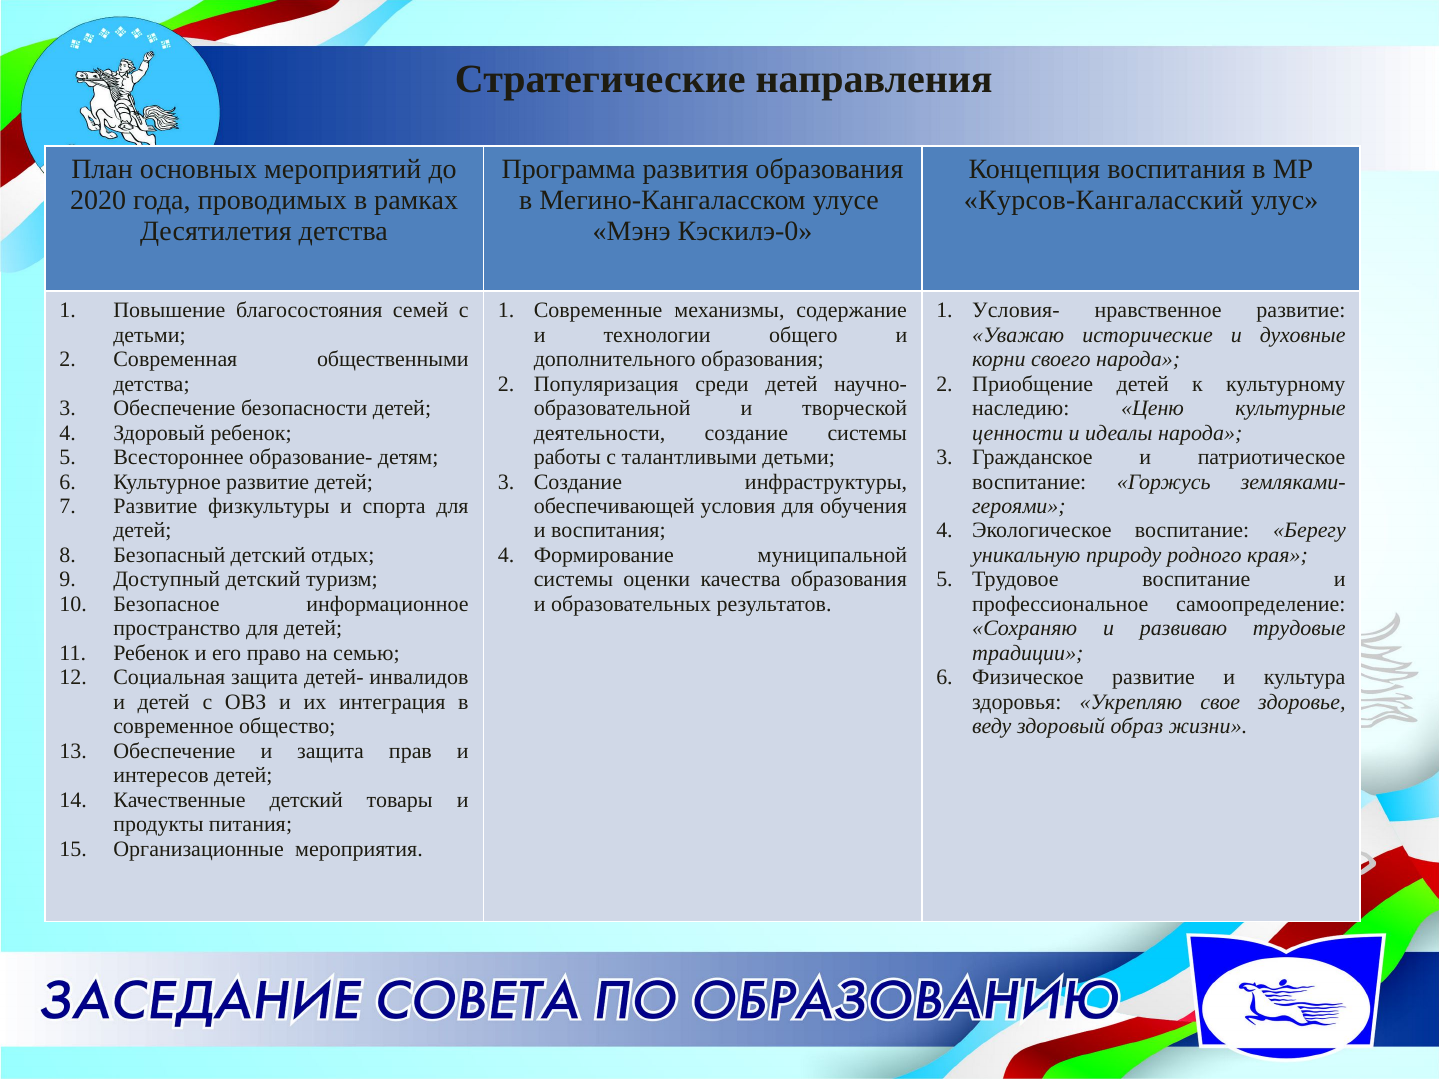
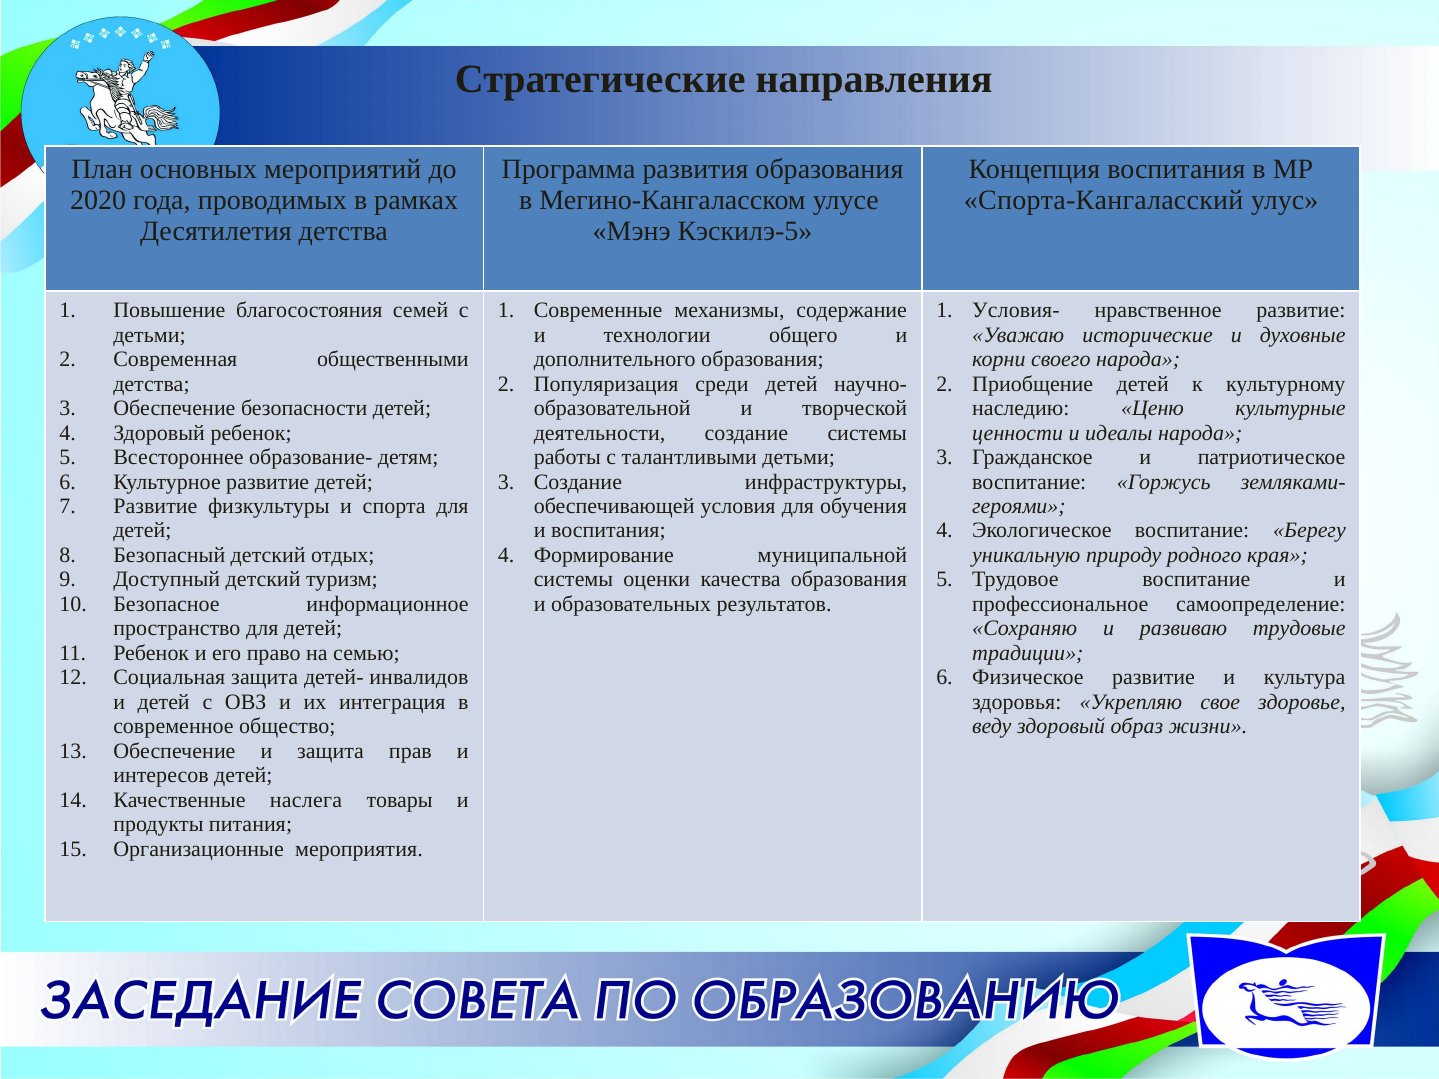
Курсов-Кангаласский: Курсов-Кангаласский -> Спорта-Кангаласский
Кэскилэ-0: Кэскилэ-0 -> Кэскилэ-5
Качественные детский: детский -> наслега
